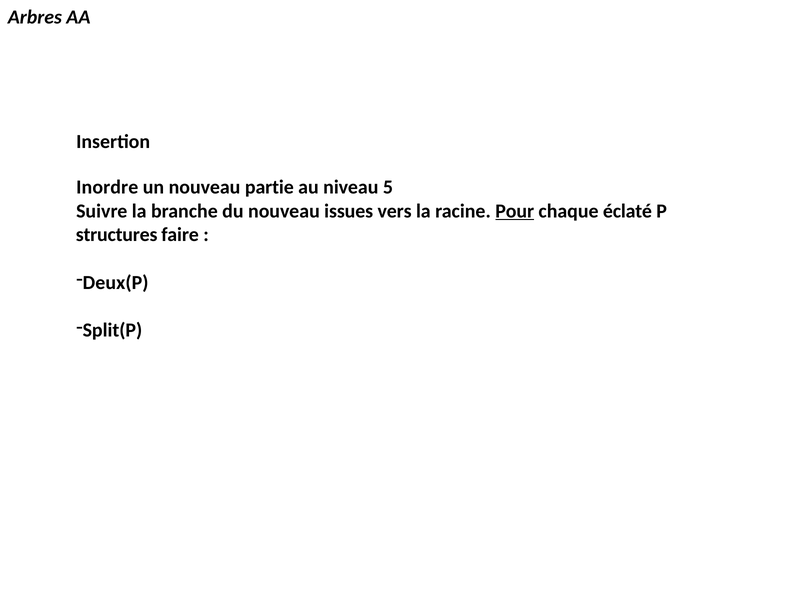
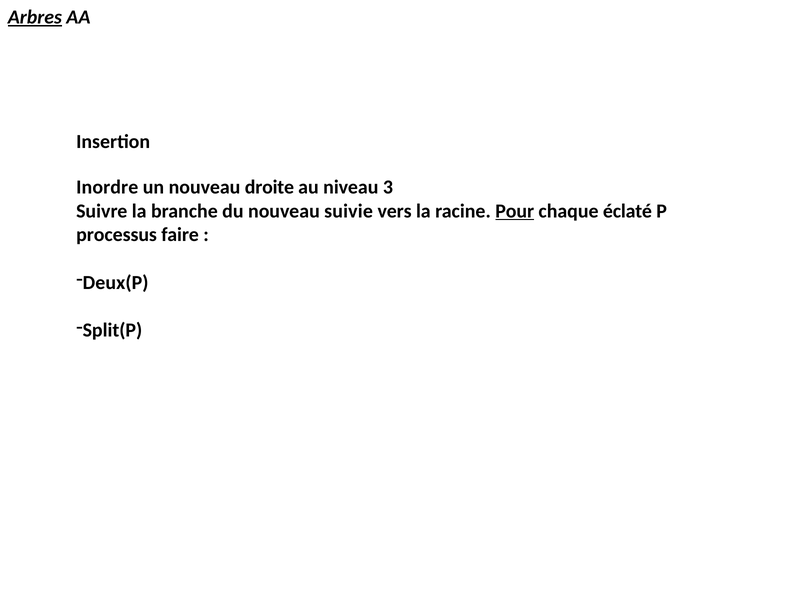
Arbres underline: none -> present
partie: partie -> droite
5: 5 -> 3
issues: issues -> suivie
structures: structures -> processus
